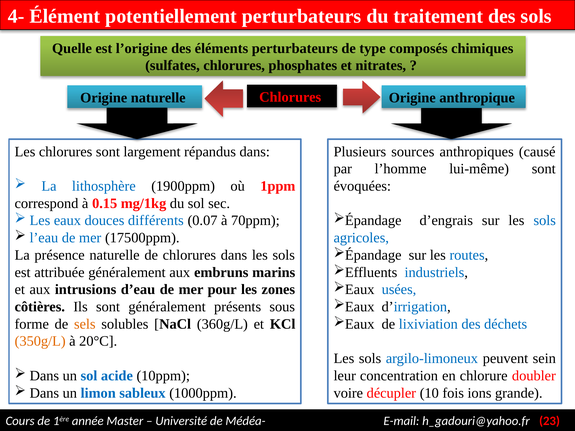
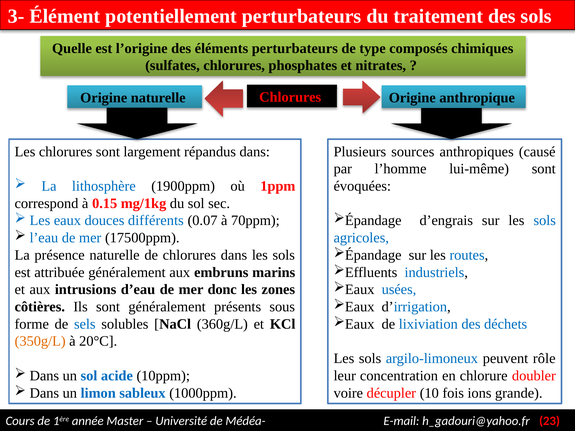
4-: 4- -> 3-
pour: pour -> donc
sels colour: orange -> blue
sein: sein -> rôle
